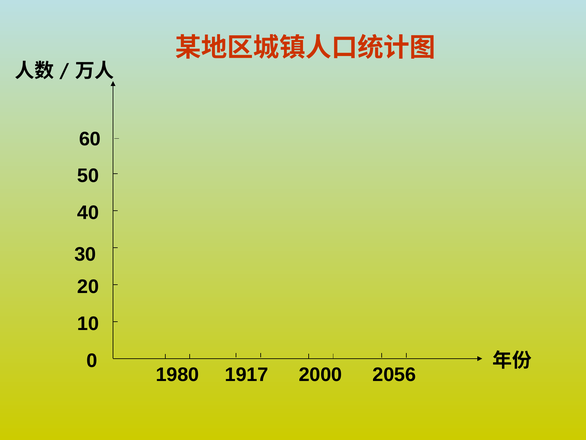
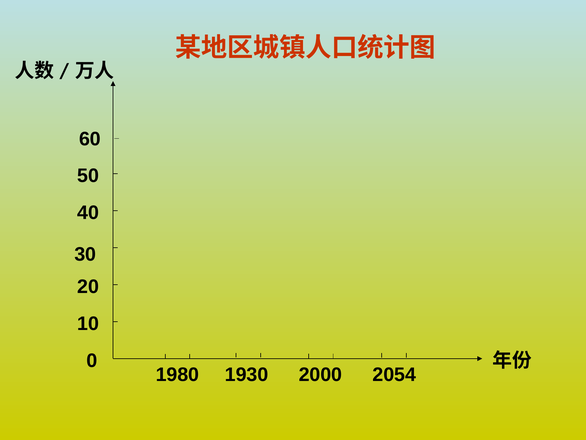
1917: 1917 -> 1930
2056: 2056 -> 2054
